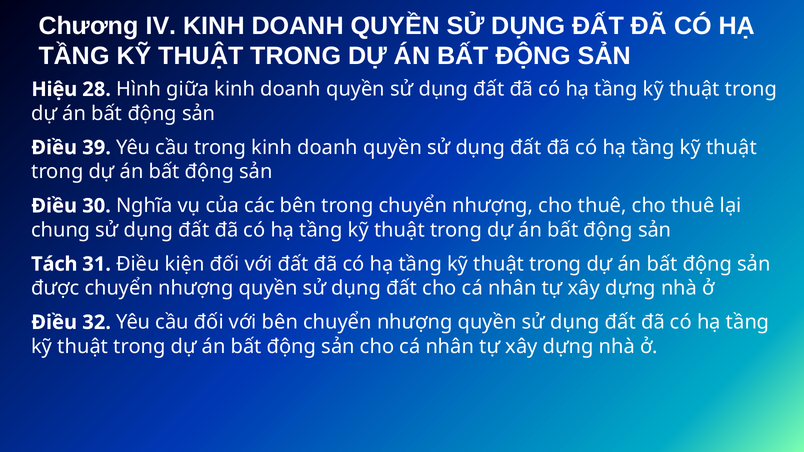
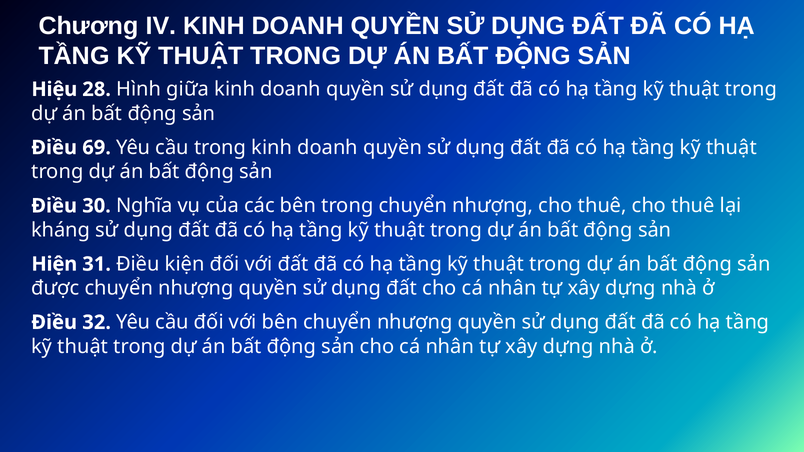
39: 39 -> 69
chung: chung -> kháng
Tách: Tách -> Hiện
